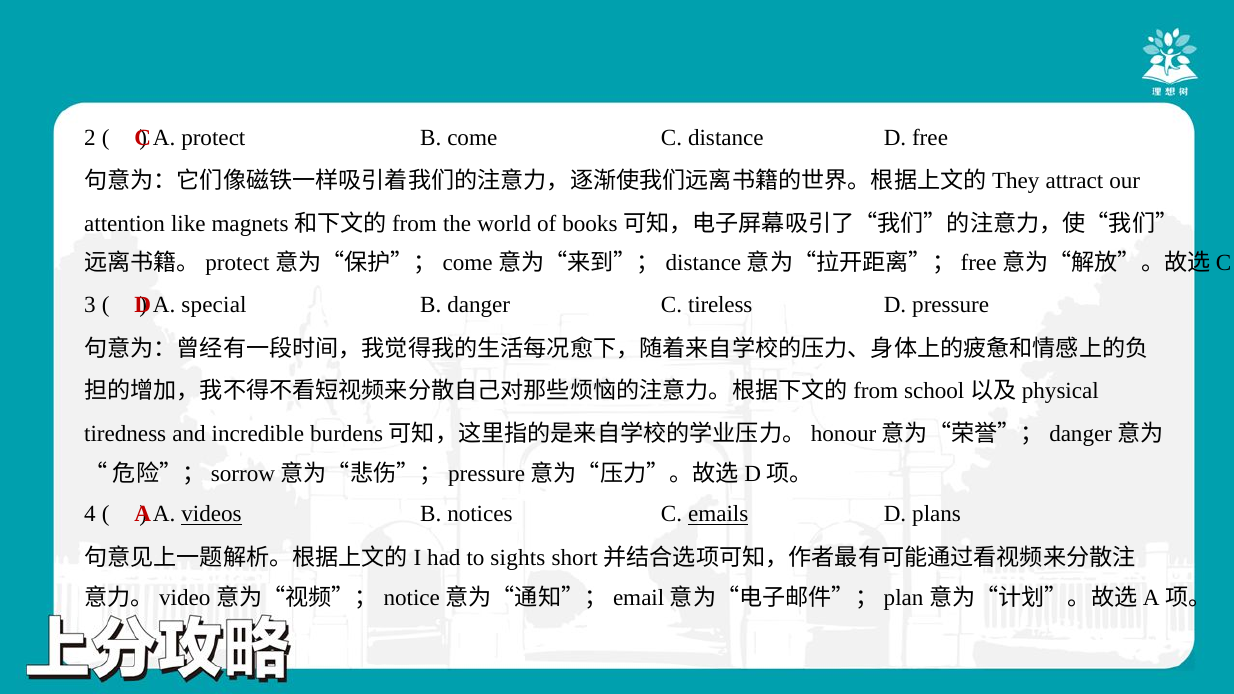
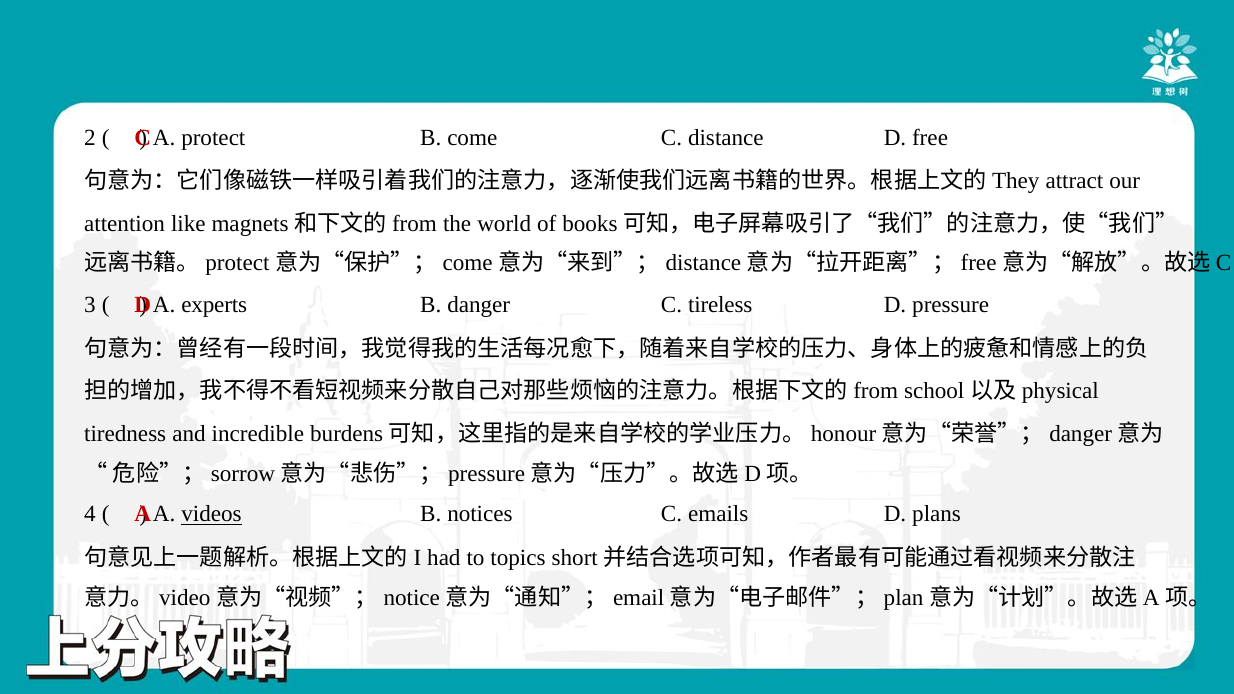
special: special -> experts
emails underline: present -> none
sights: sights -> topics
